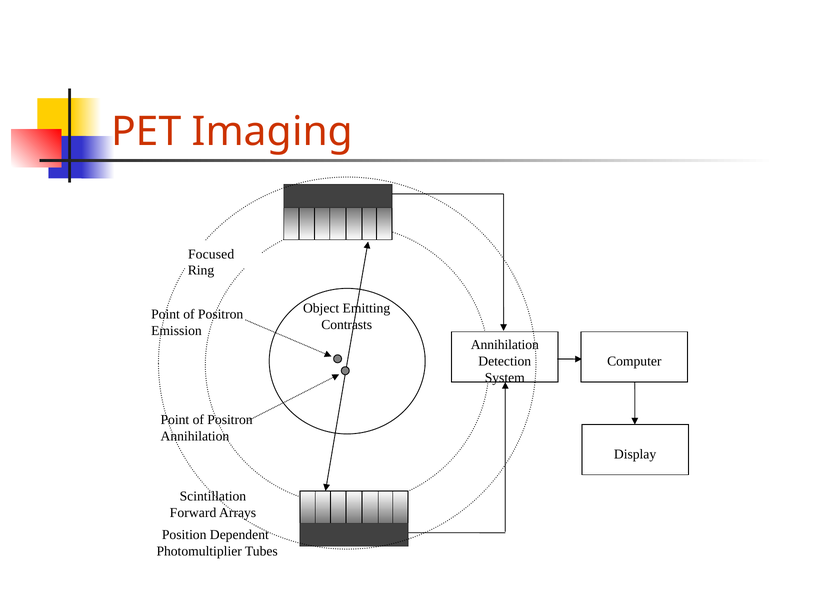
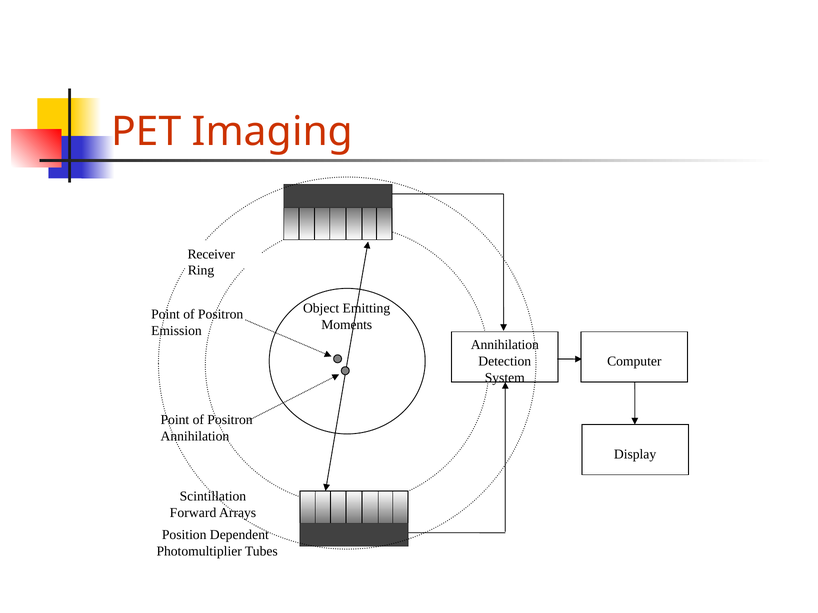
Focused: Focused -> Receiver
Contrasts: Contrasts -> Moments
